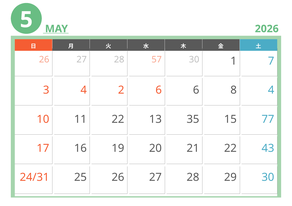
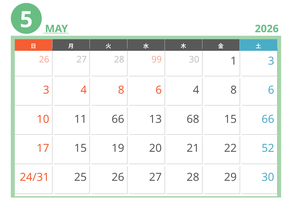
57: 57 -> 99
1 7: 7 -> 3
3 4 2: 2 -> 8
6 6: 6 -> 4
4 at (271, 90): 4 -> 6
11 22: 22 -> 66
35: 35 -> 68
15 77: 77 -> 66
17 16: 16 -> 15
43: 43 -> 52
